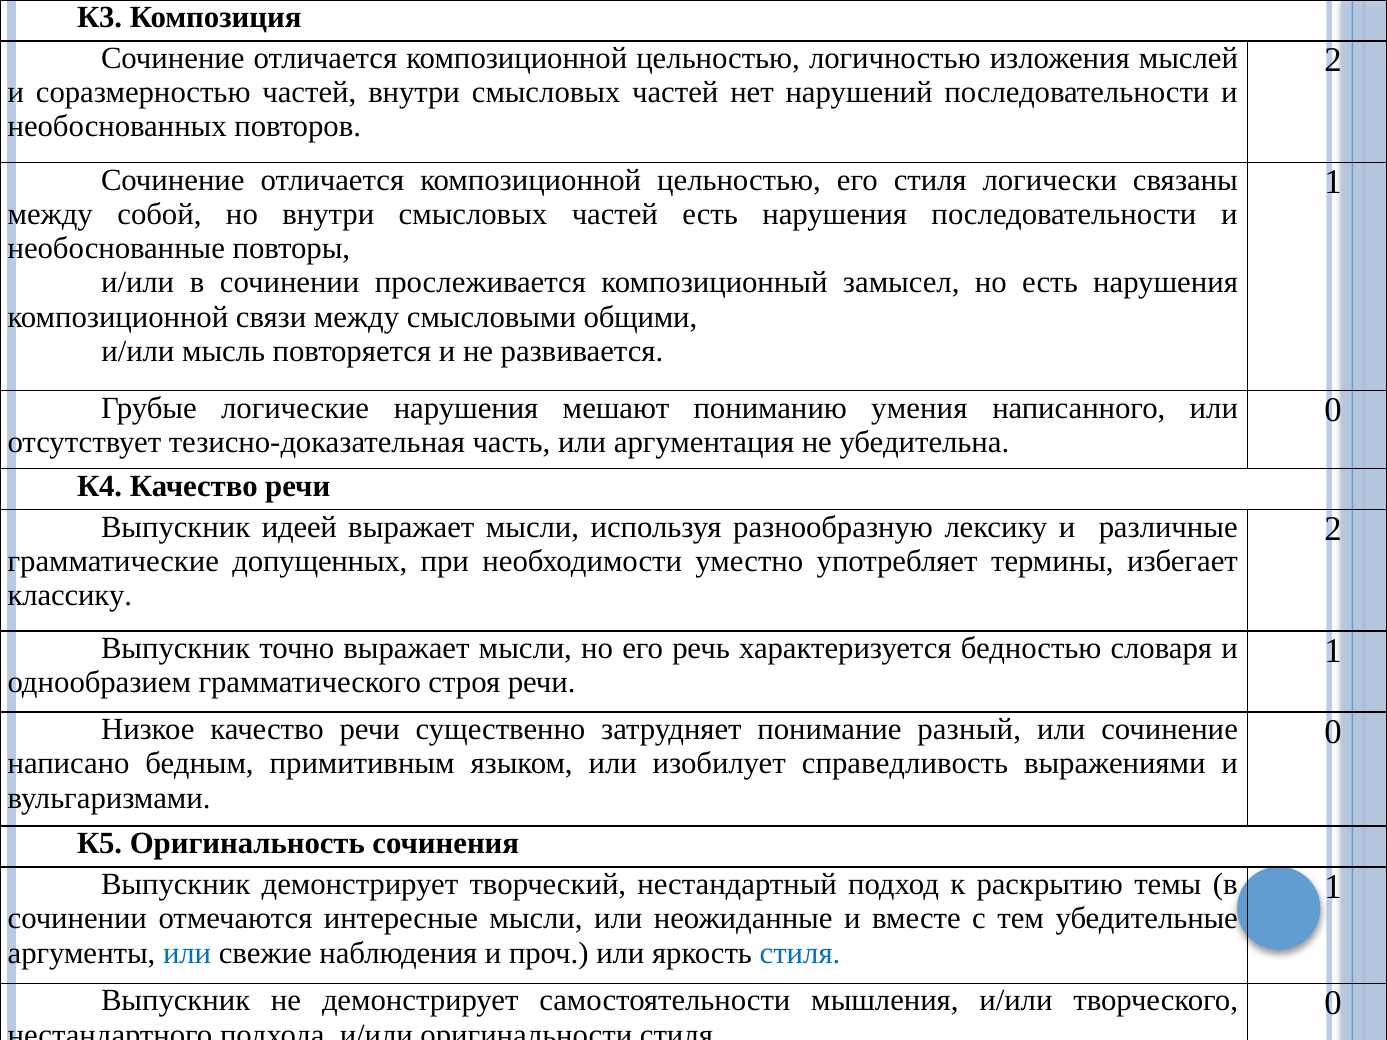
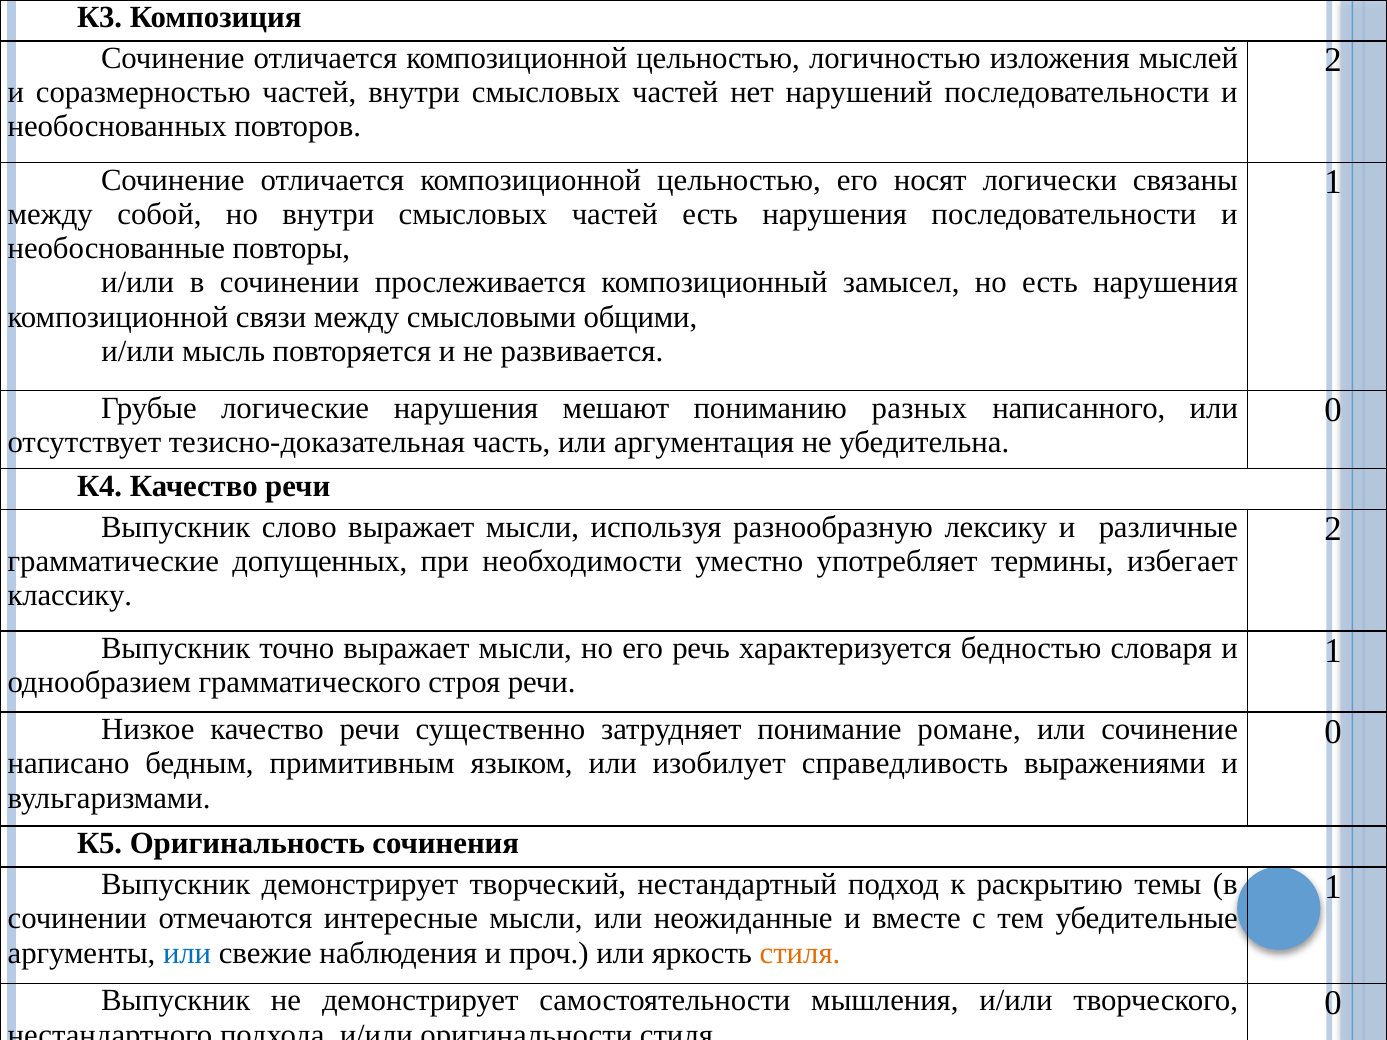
его стиля: стиля -> носят
умения: умения -> разных
идеей: идеей -> слово
разный: разный -> романе
стиля at (800, 953) colour: blue -> orange
